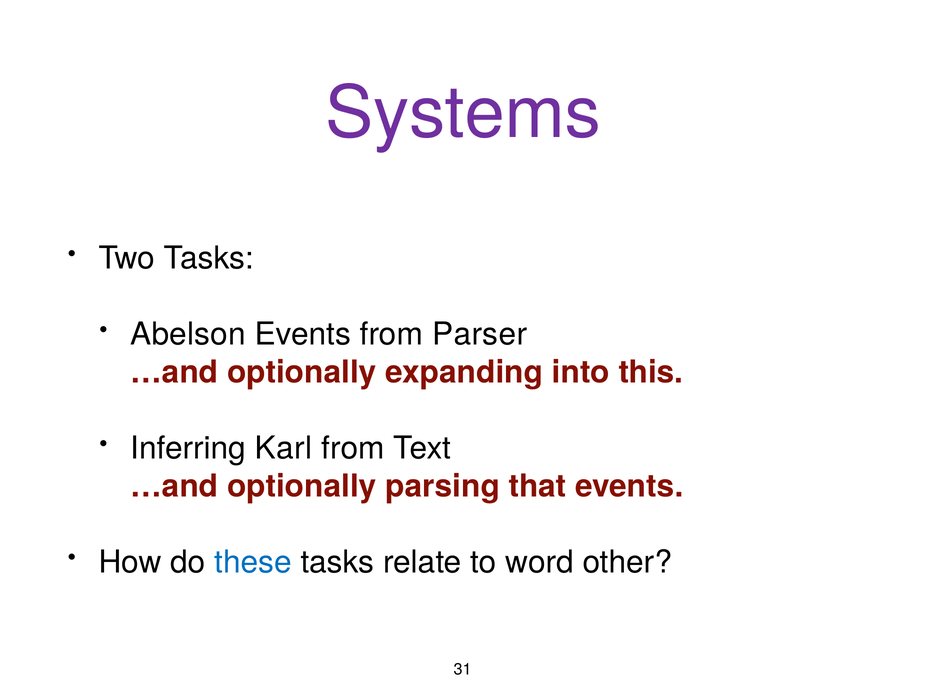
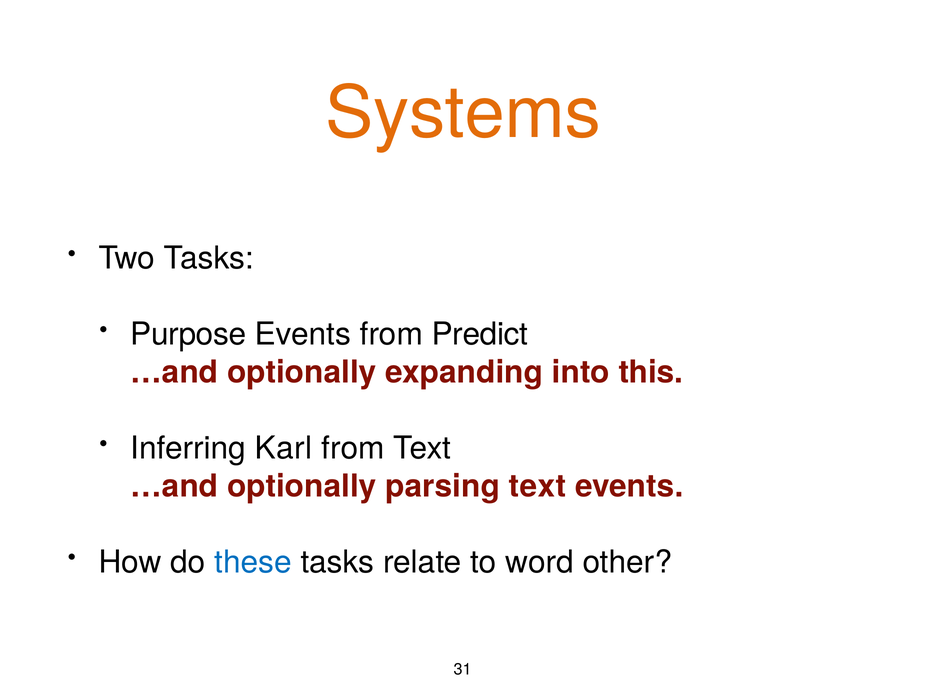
Systems colour: purple -> orange
Abelson: Abelson -> Purpose
Parser: Parser -> Predict
parsing that: that -> text
